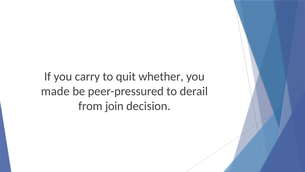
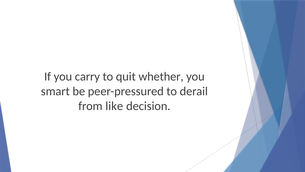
made: made -> smart
join: join -> like
